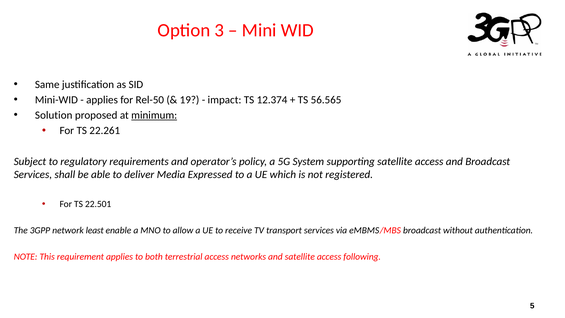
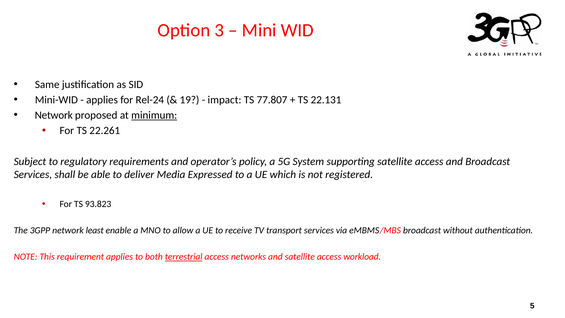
Rel-50: Rel-50 -> Rel-24
12.374: 12.374 -> 77.807
56.565: 56.565 -> 22.131
Solution at (54, 115): Solution -> Network
22.501: 22.501 -> 93.823
terrestrial underline: none -> present
following: following -> workload
